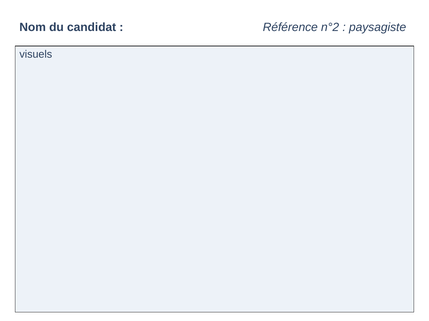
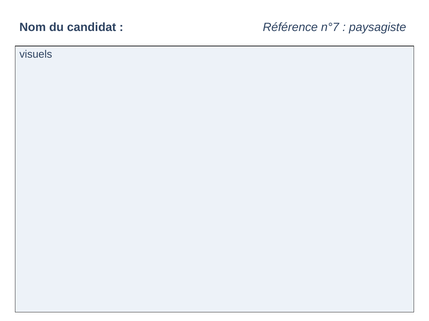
n°2: n°2 -> n°7
